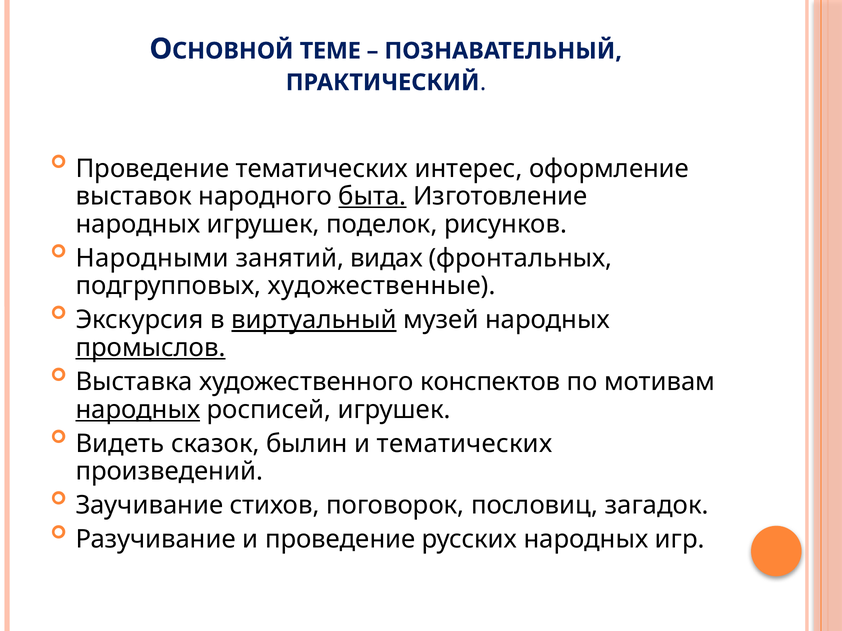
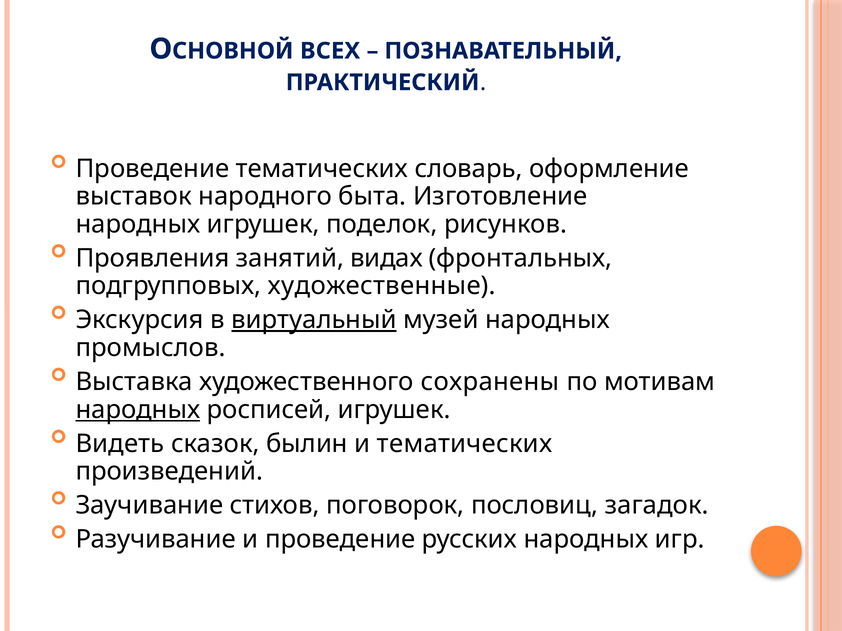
ТЕМЕ: ТЕМЕ -> ВСЕХ
интерес: интерес -> словарь
быта underline: present -> none
Народными: Народными -> Проявления
промыслов underline: present -> none
конспектов: конспектов -> сохранены
